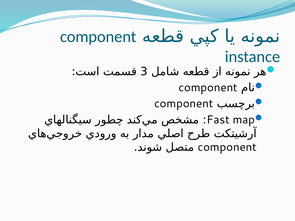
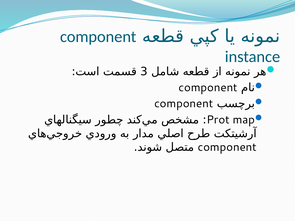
Fast: Fast -> Prot
